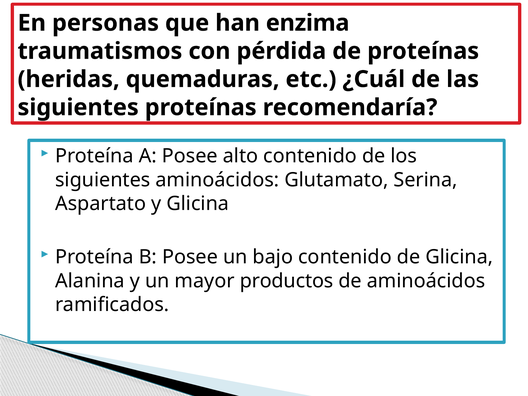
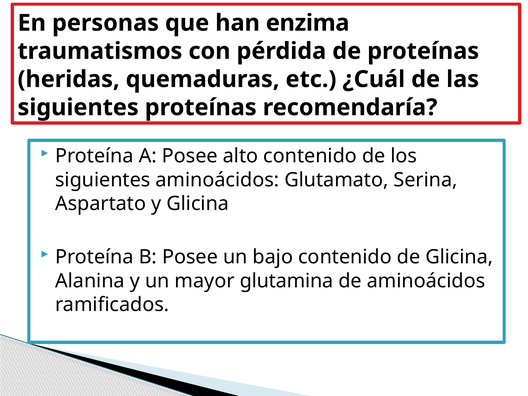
productos: productos -> glutamina
